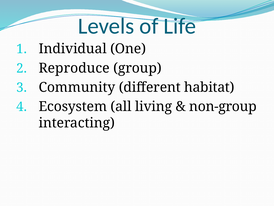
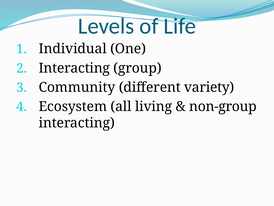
Reproduce at (74, 68): Reproduce -> Interacting
habitat: habitat -> variety
